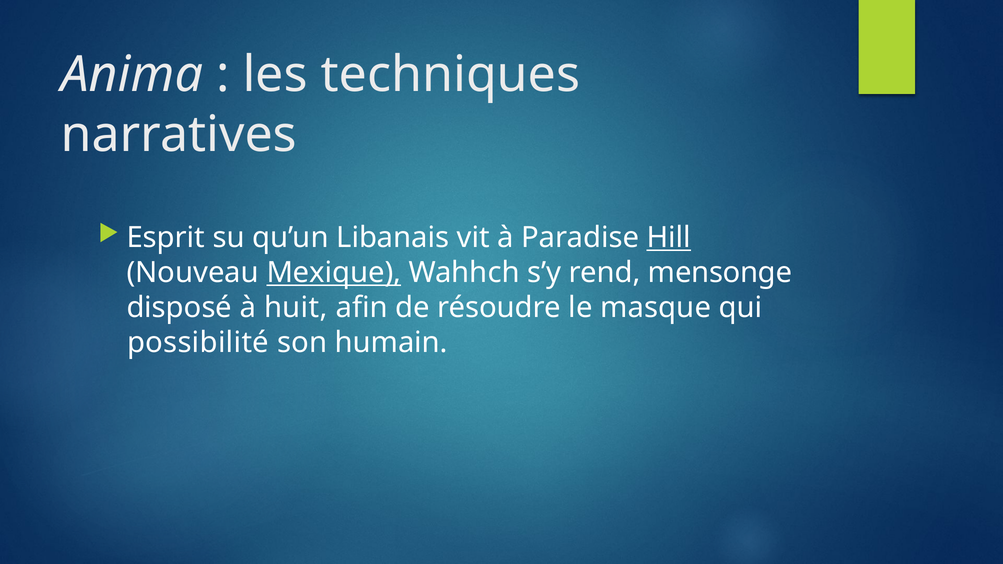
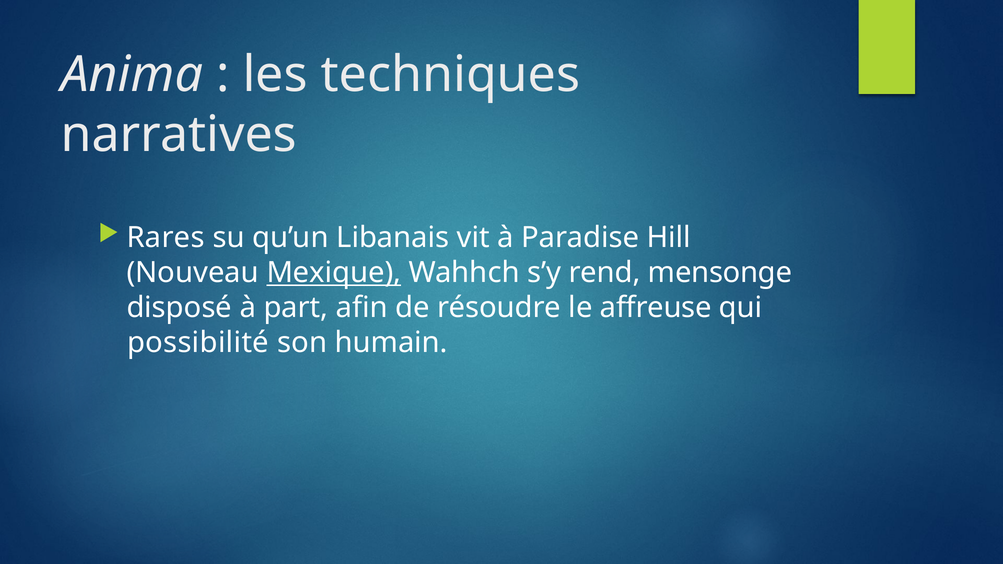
Esprit: Esprit -> Rares
Hill underline: present -> none
huit: huit -> part
masque: masque -> affreuse
